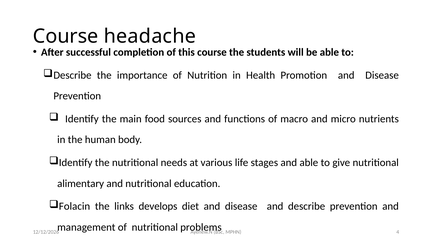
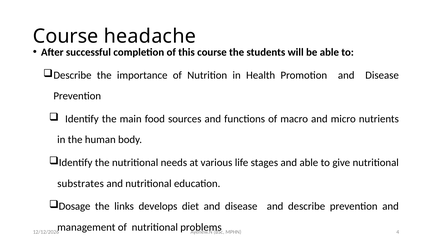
alimentary: alimentary -> substrates
Folacin: Folacin -> Dosage
